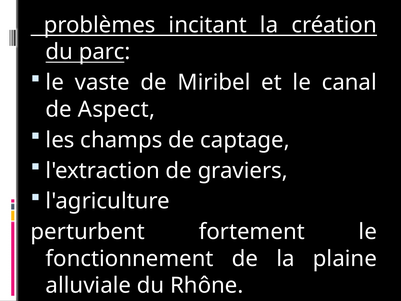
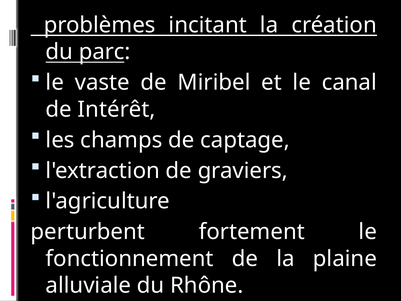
Aspect: Aspect -> Intérêt
